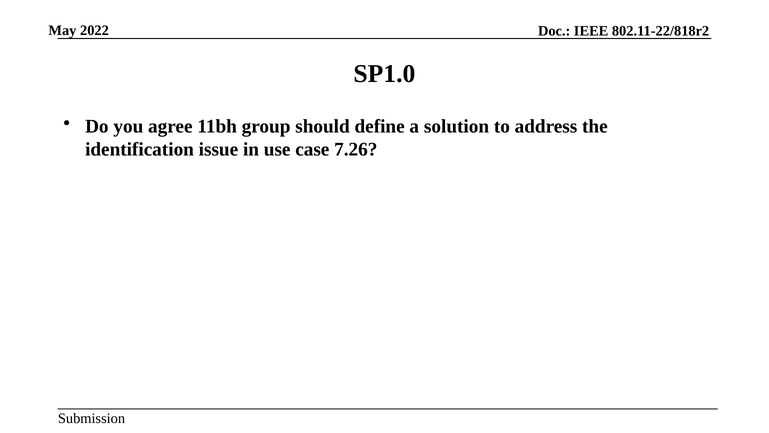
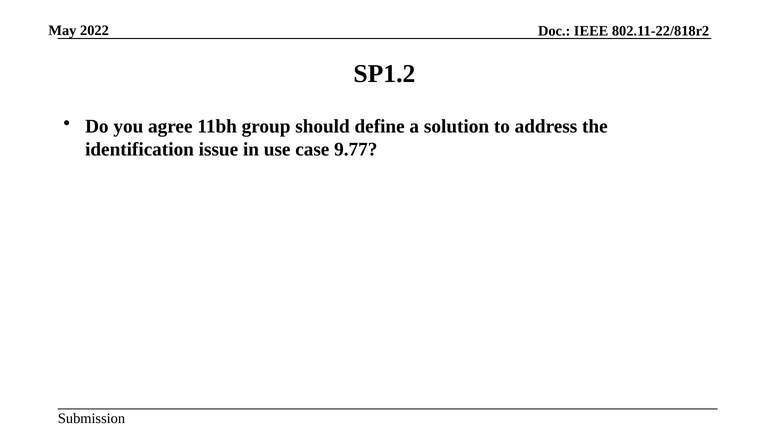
SP1.0: SP1.0 -> SP1.2
7.26: 7.26 -> 9.77
